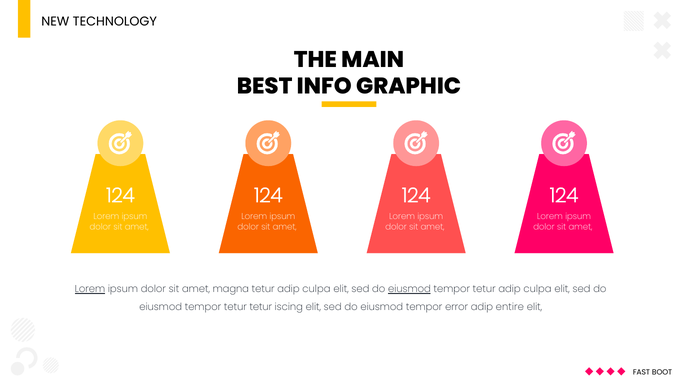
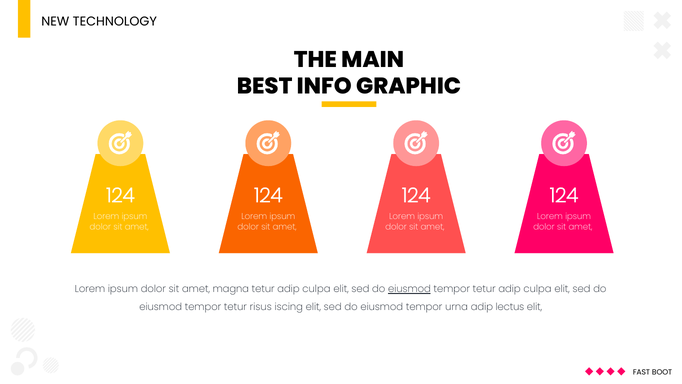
Lorem at (90, 289) underline: present -> none
tetur tetur: tetur -> risus
error: error -> urna
entire: entire -> lectus
